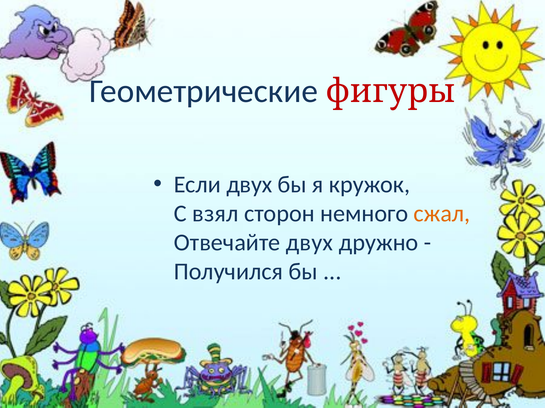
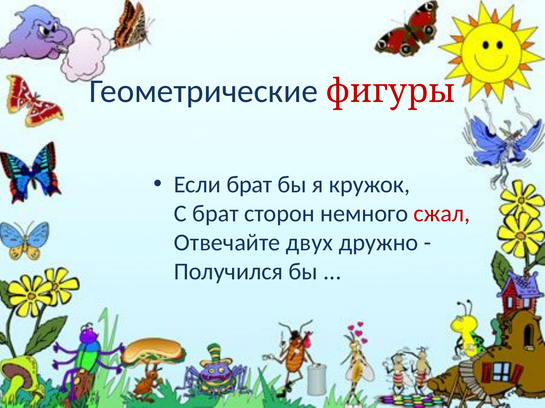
Если двух: двух -> брат
С взял: взял -> брат
сжал colour: orange -> red
